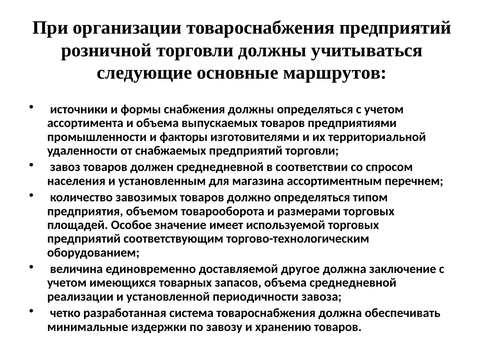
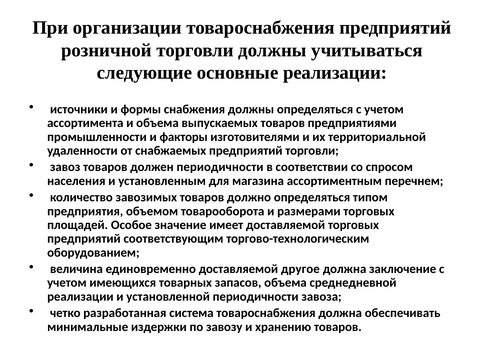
основные маршрутов: маршрутов -> реализации
должен среднедневной: среднедневной -> периодичности
имеет используемой: используемой -> доставляемой
